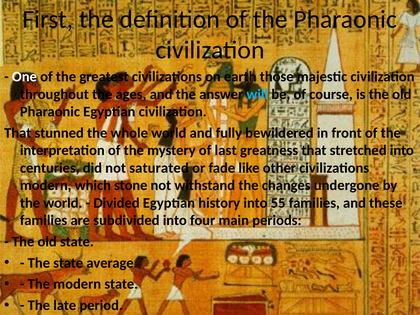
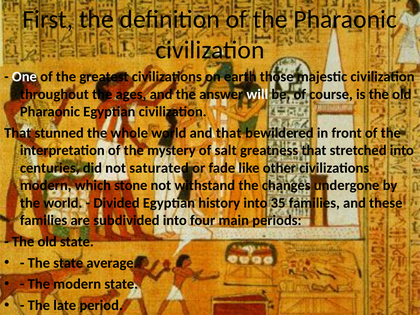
will colour: light blue -> white
and fully: fully -> that
last: last -> salt
55: 55 -> 35
